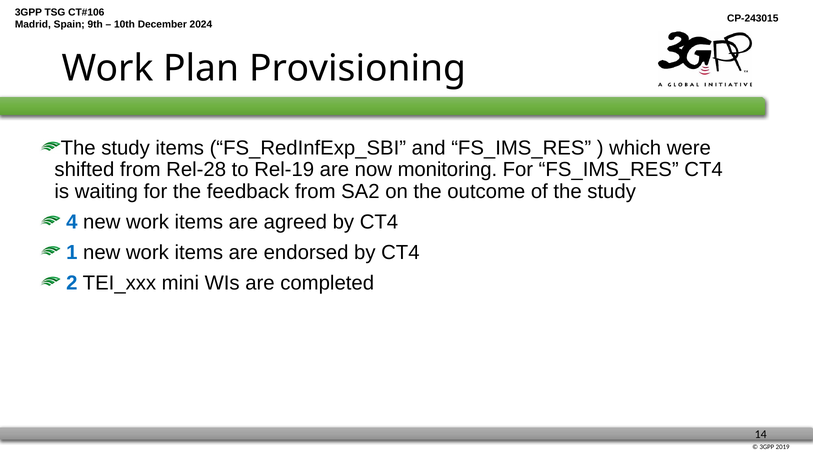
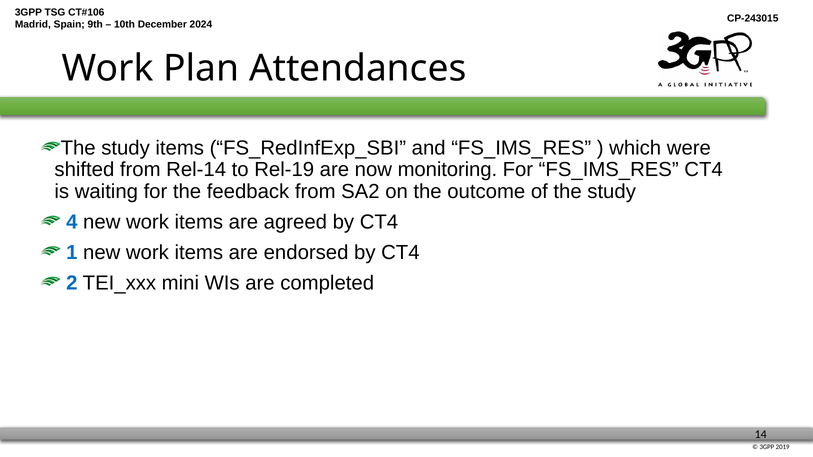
Provisioning: Provisioning -> Attendances
Rel-28: Rel-28 -> Rel-14
